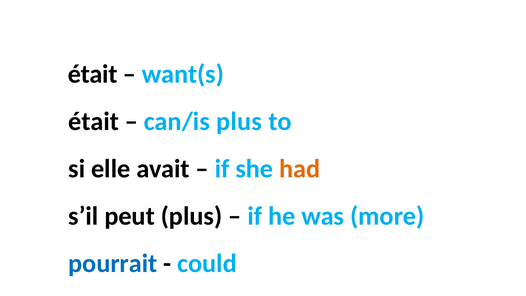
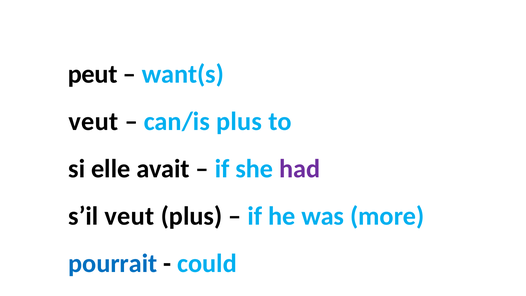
était at (93, 74): était -> peut
était at (94, 121): était -> veut
had colour: orange -> purple
s’il peut: peut -> veut
